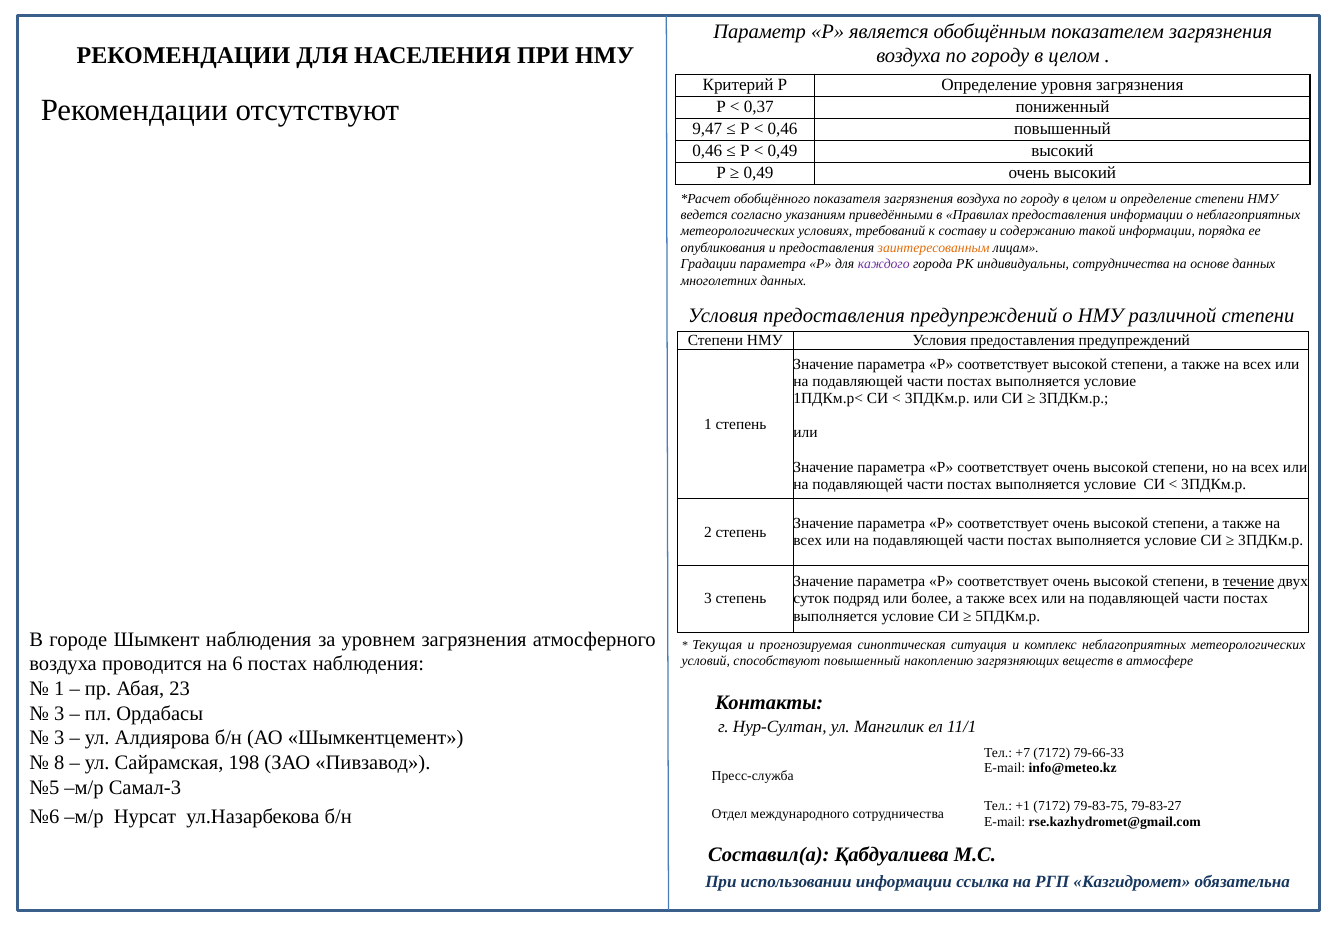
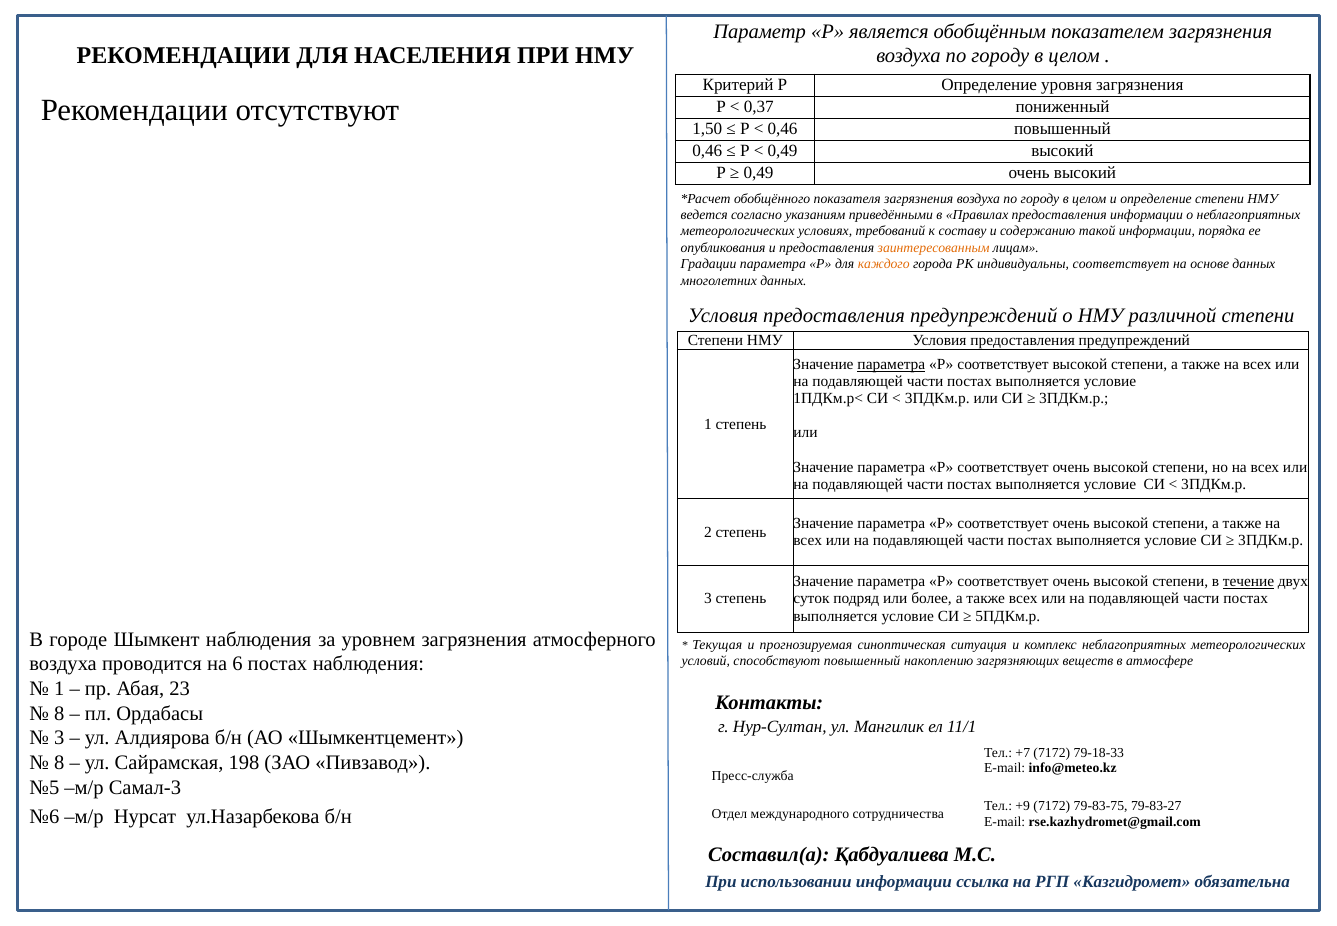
9,47: 9,47 -> 1,50
каждого colour: purple -> orange
индивидуальны сотрудничества: сотрудничества -> соответствует
параметра at (891, 364) underline: none -> present
3 at (59, 713): 3 -> 8
79-66-33: 79-66-33 -> 79-18-33
+1: +1 -> +9
